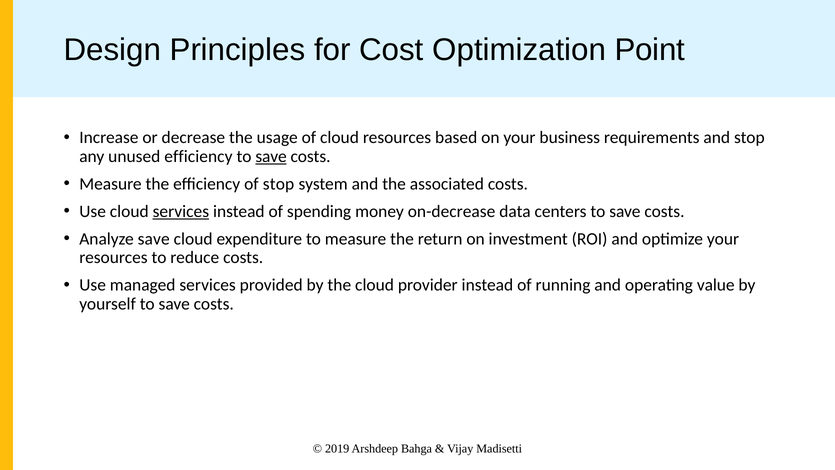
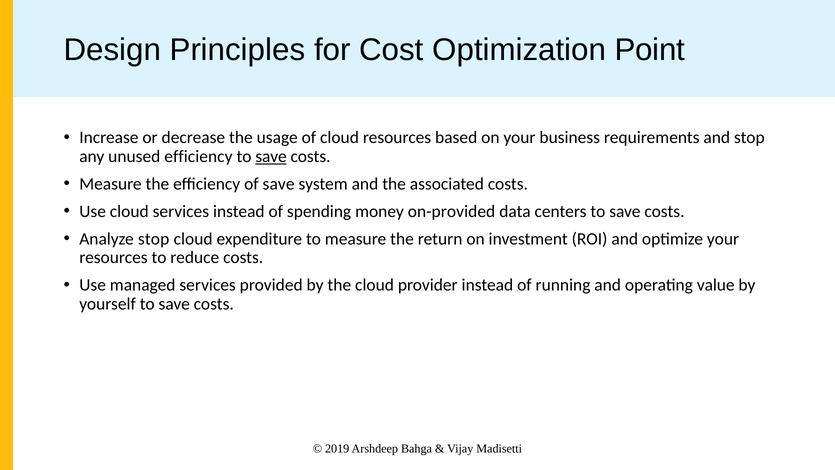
of stop: stop -> save
services at (181, 211) underline: present -> none
on-decrease: on-decrease -> on-provided
Analyze save: save -> stop
